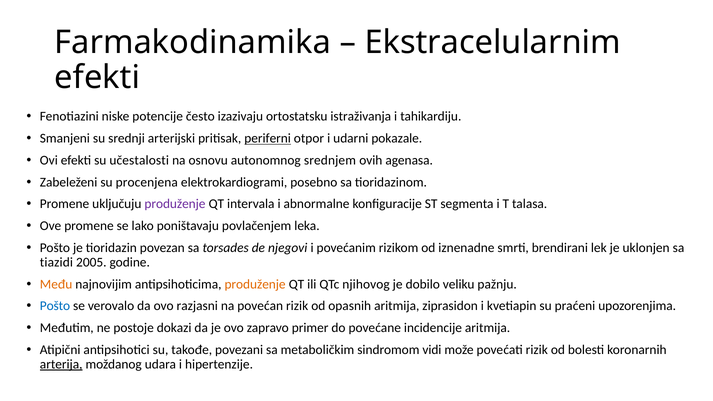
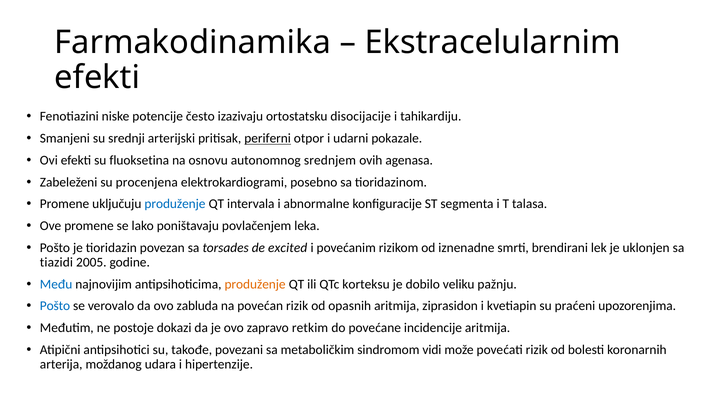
istraživanja: istraživanja -> disocijacije
učestalosti: učestalosti -> fluoksetina
produženje at (175, 204) colour: purple -> blue
njegovi: njegovi -> excited
Među colour: orange -> blue
njihovog: njihovog -> korteksu
razjasni: razjasni -> zabluda
primer: primer -> retkim
arterija underline: present -> none
